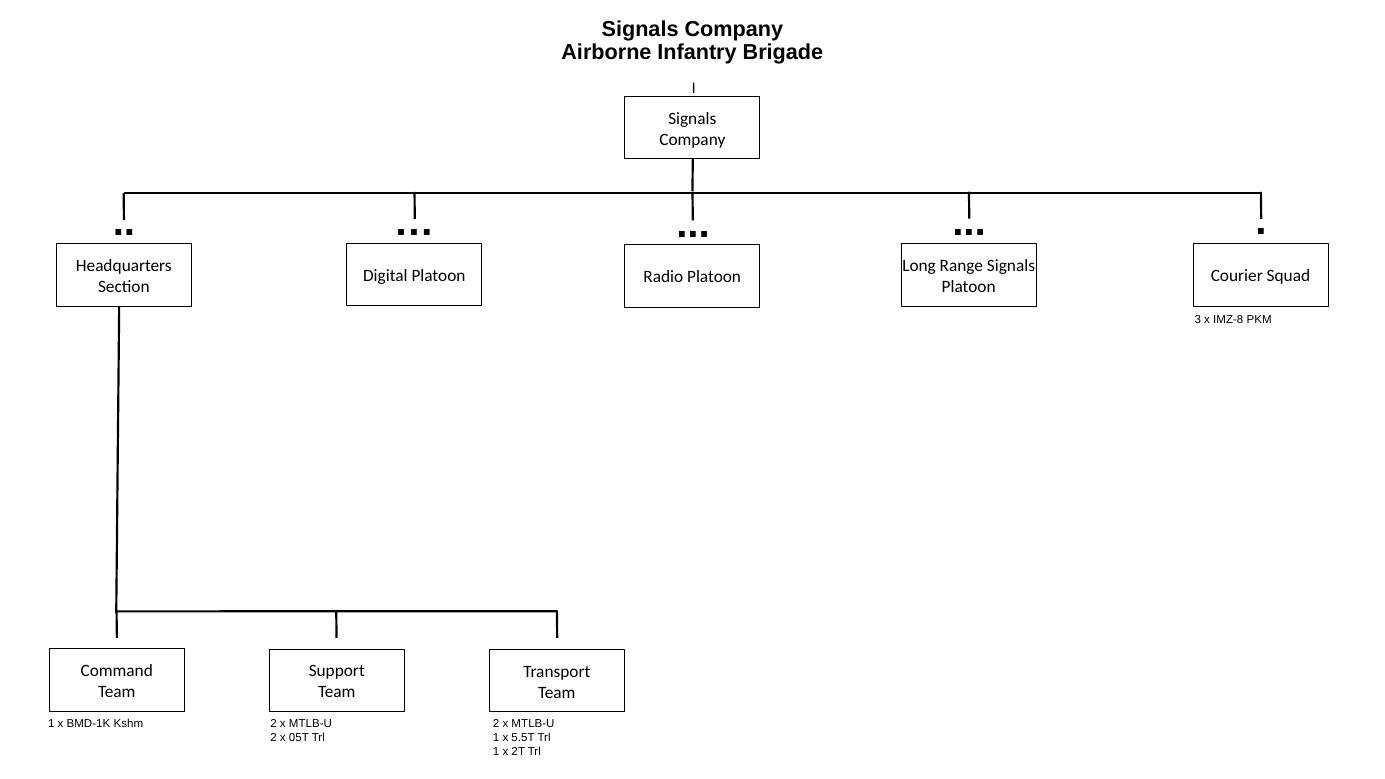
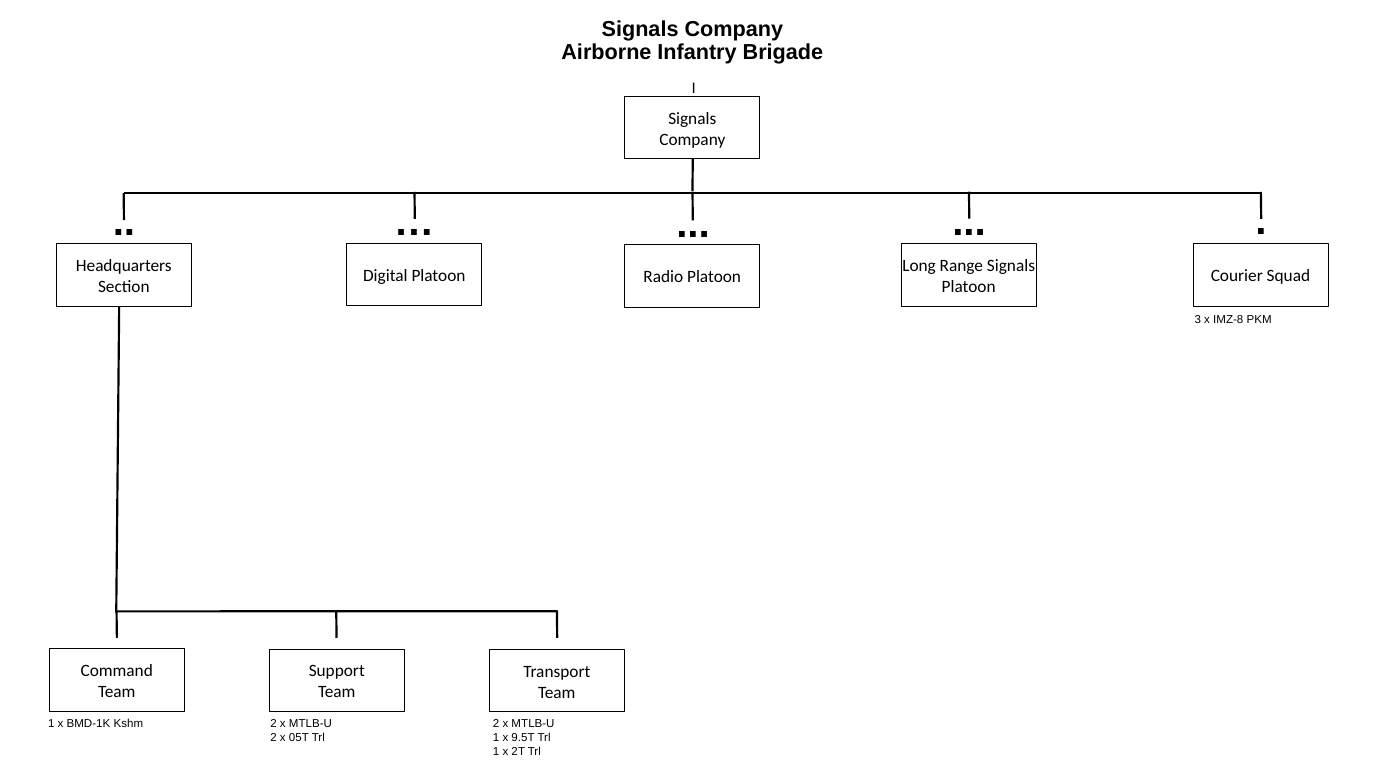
5.5T: 5.5T -> 9.5T
